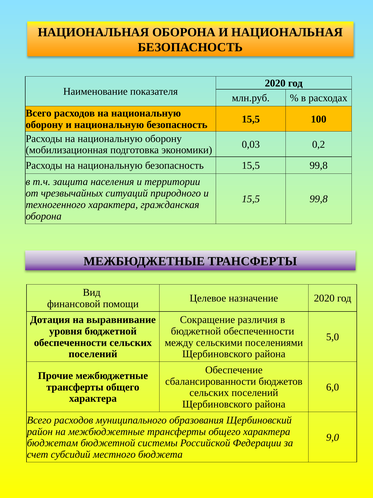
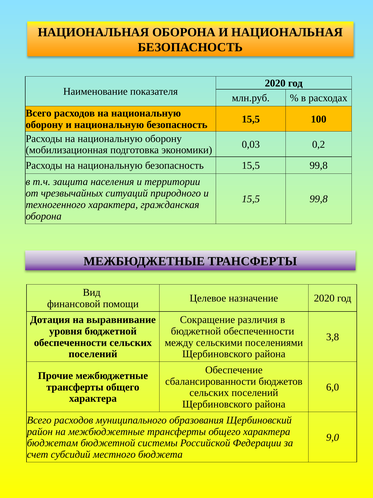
5,0: 5,0 -> 3,8
